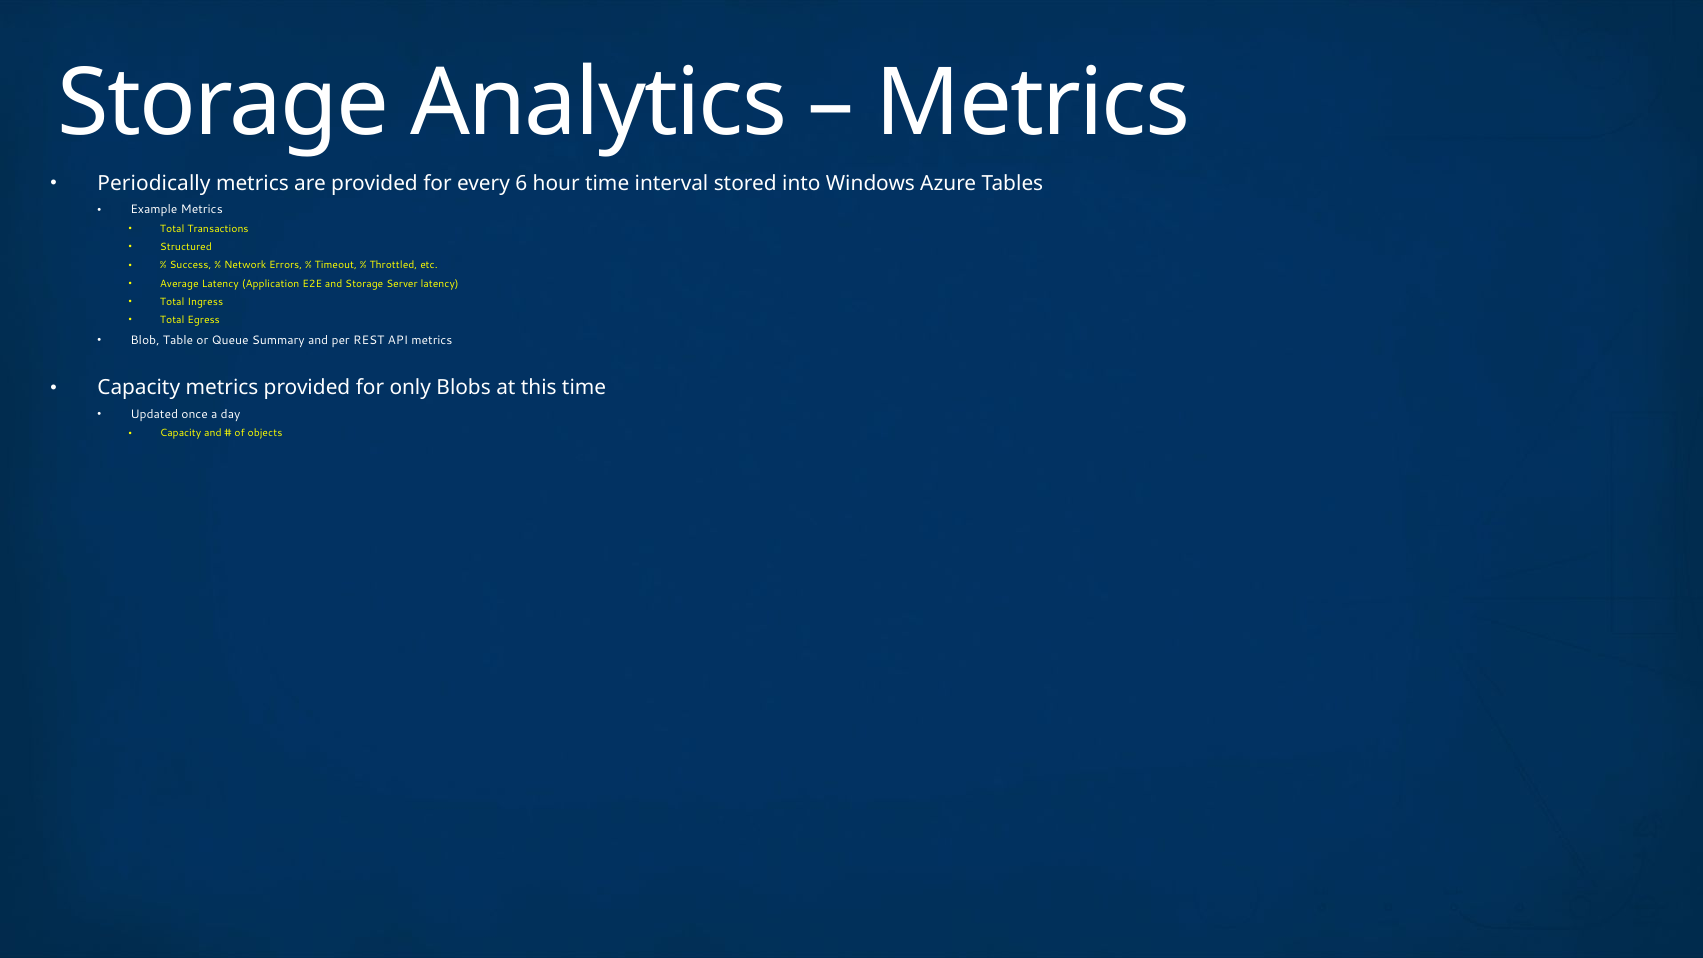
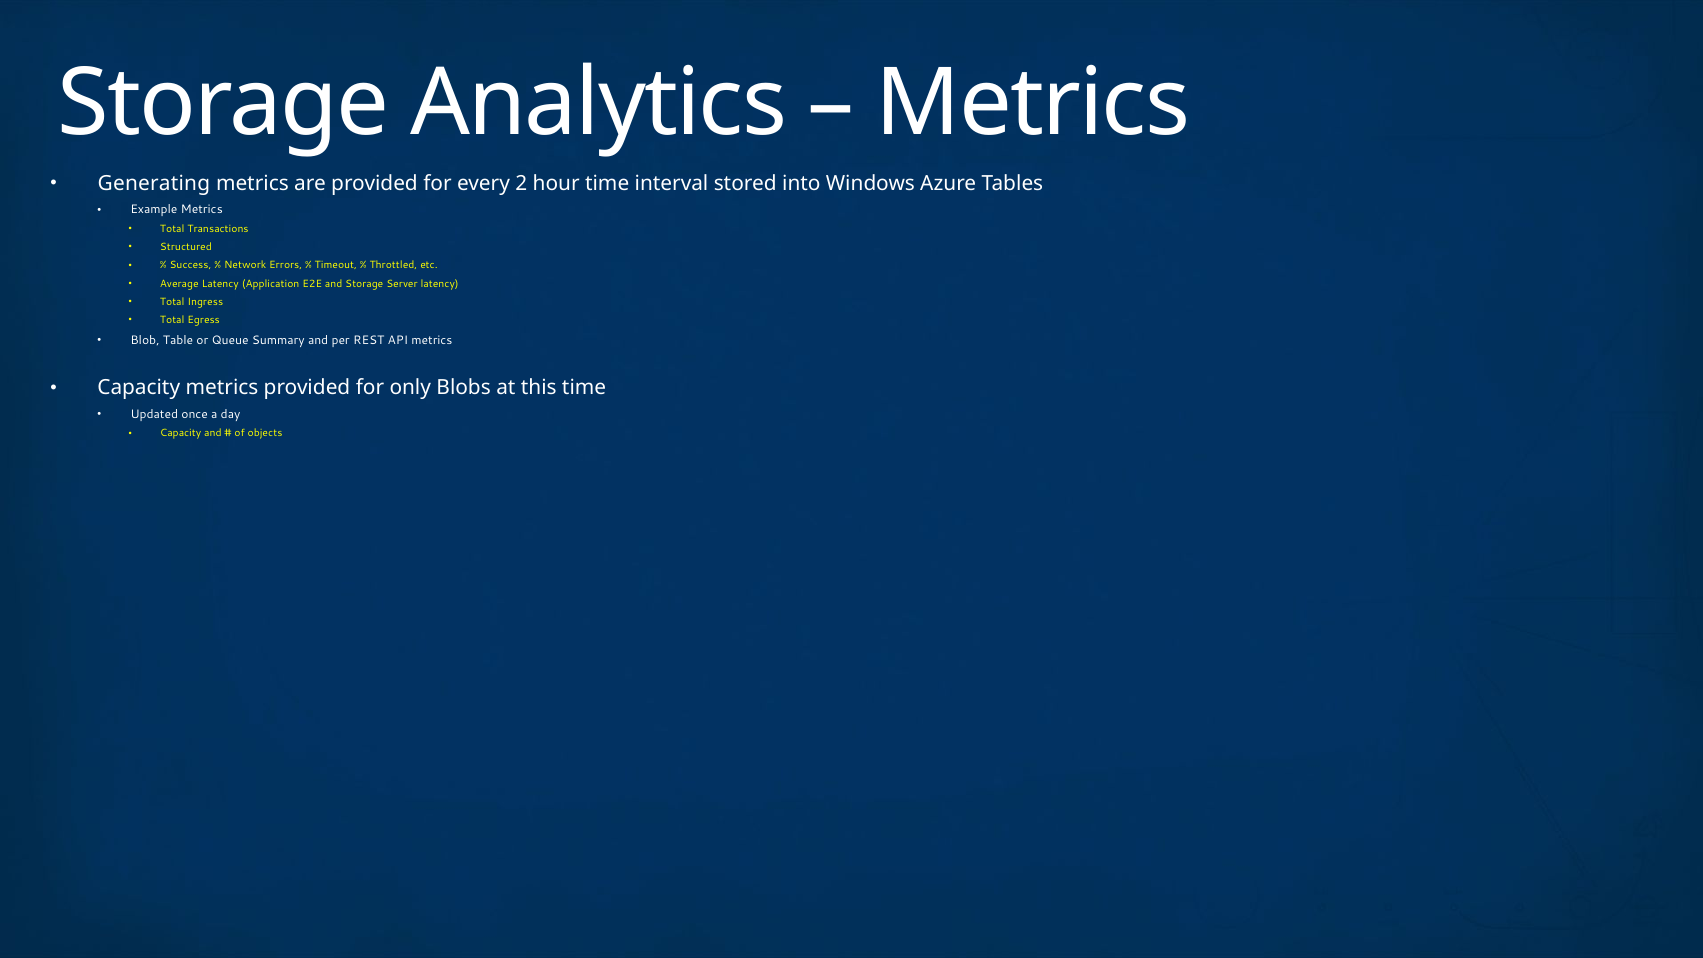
Periodically: Periodically -> Generating
6: 6 -> 2
